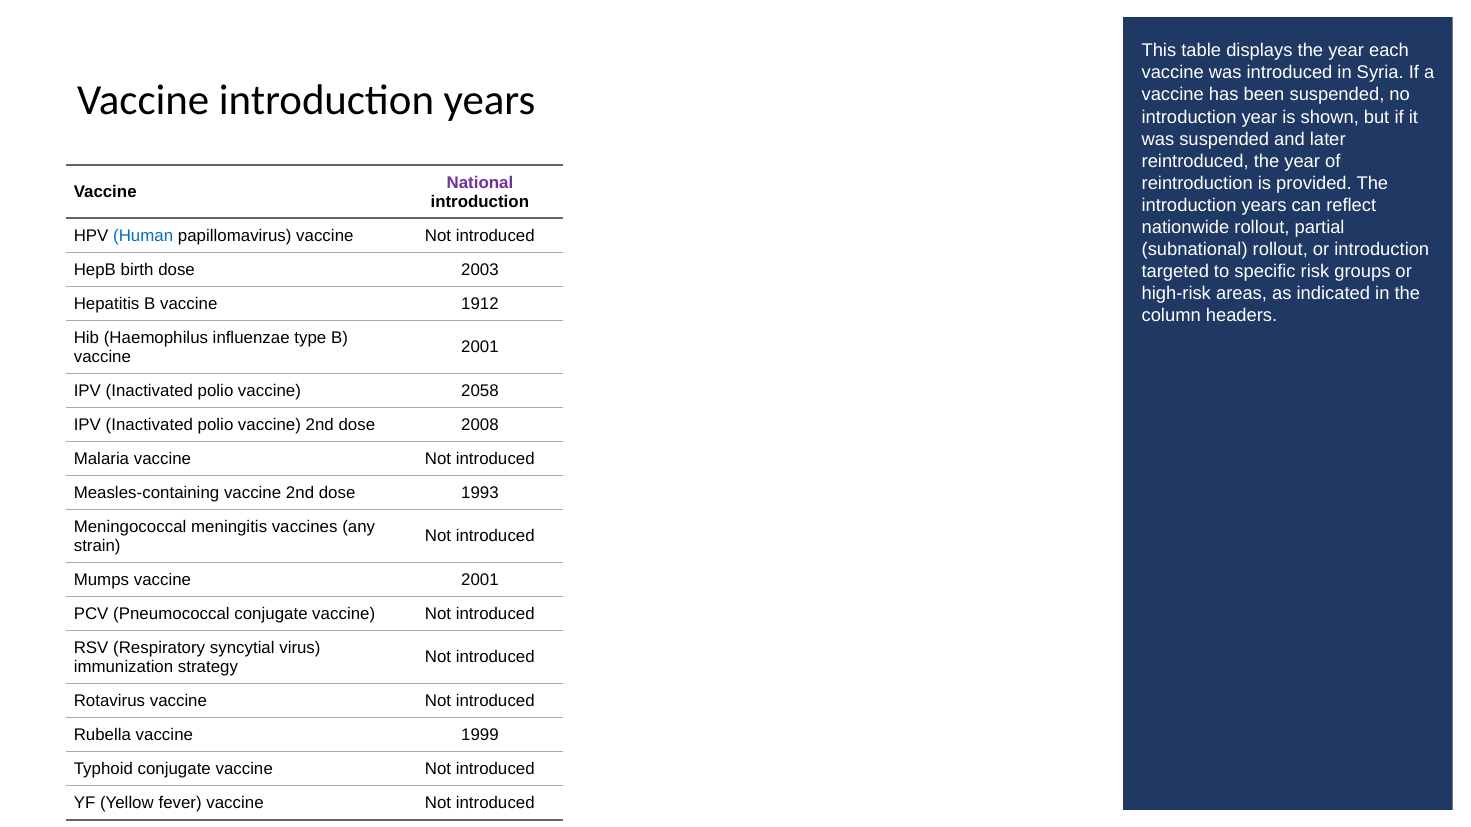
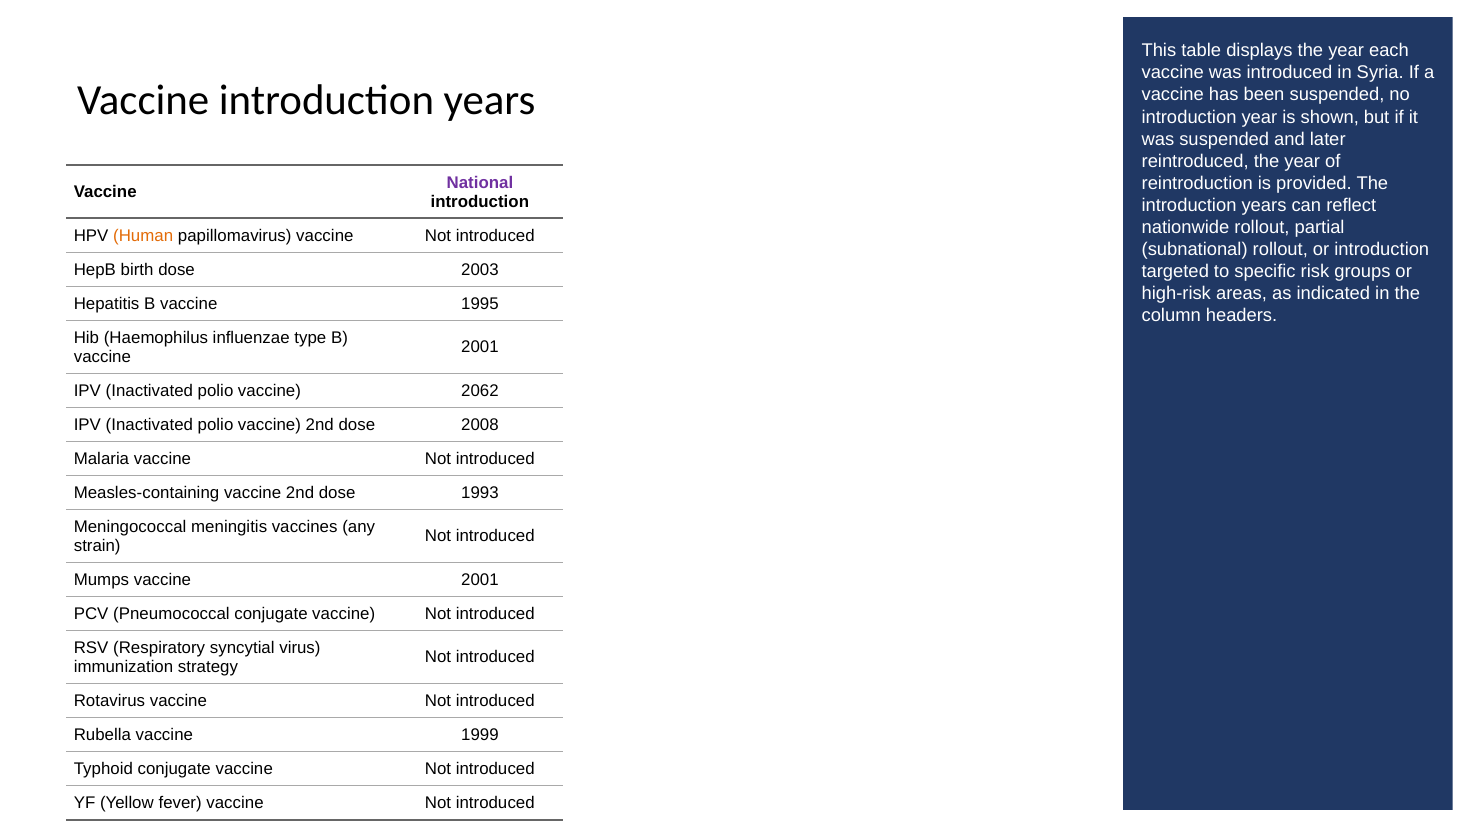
Human colour: blue -> orange
1912: 1912 -> 1995
2058: 2058 -> 2062
